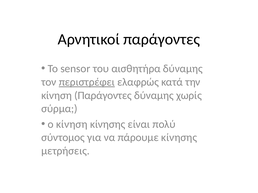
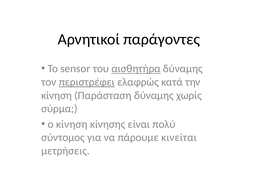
αισθητήρα underline: none -> present
κίνηση Παράγοντες: Παράγοντες -> Παράσταση
πάρουμε κίνησης: κίνησης -> κινείται
